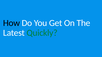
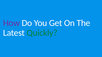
How colour: black -> purple
